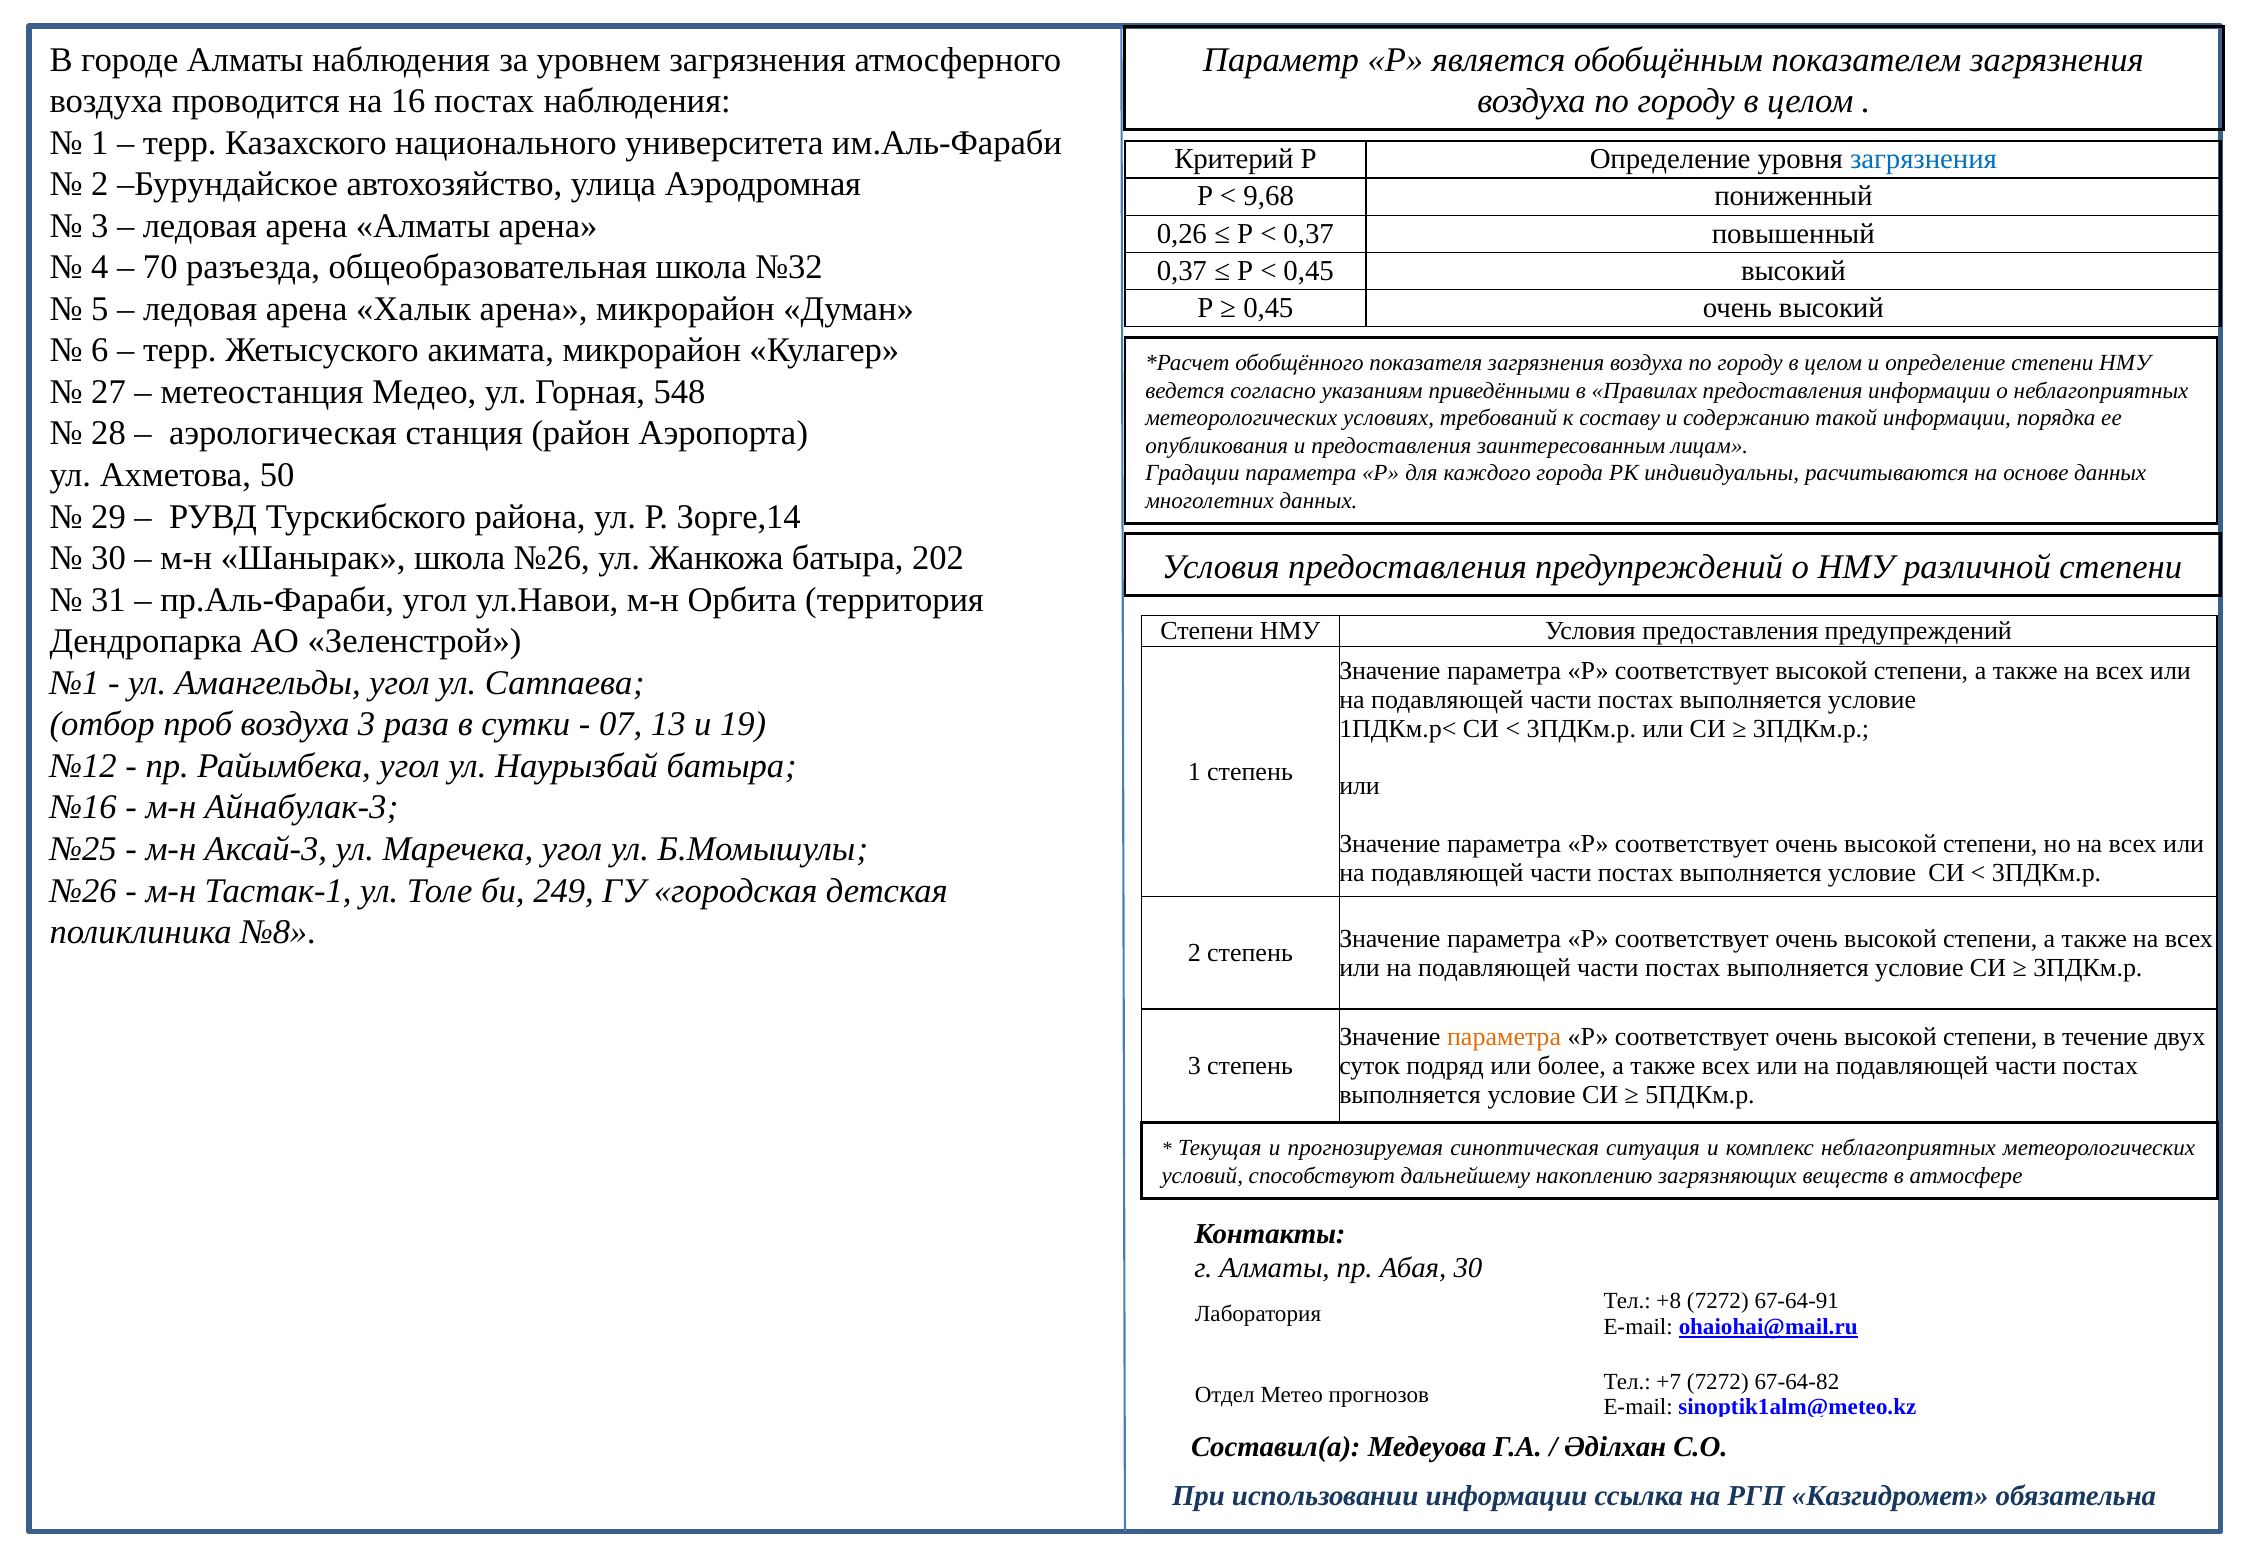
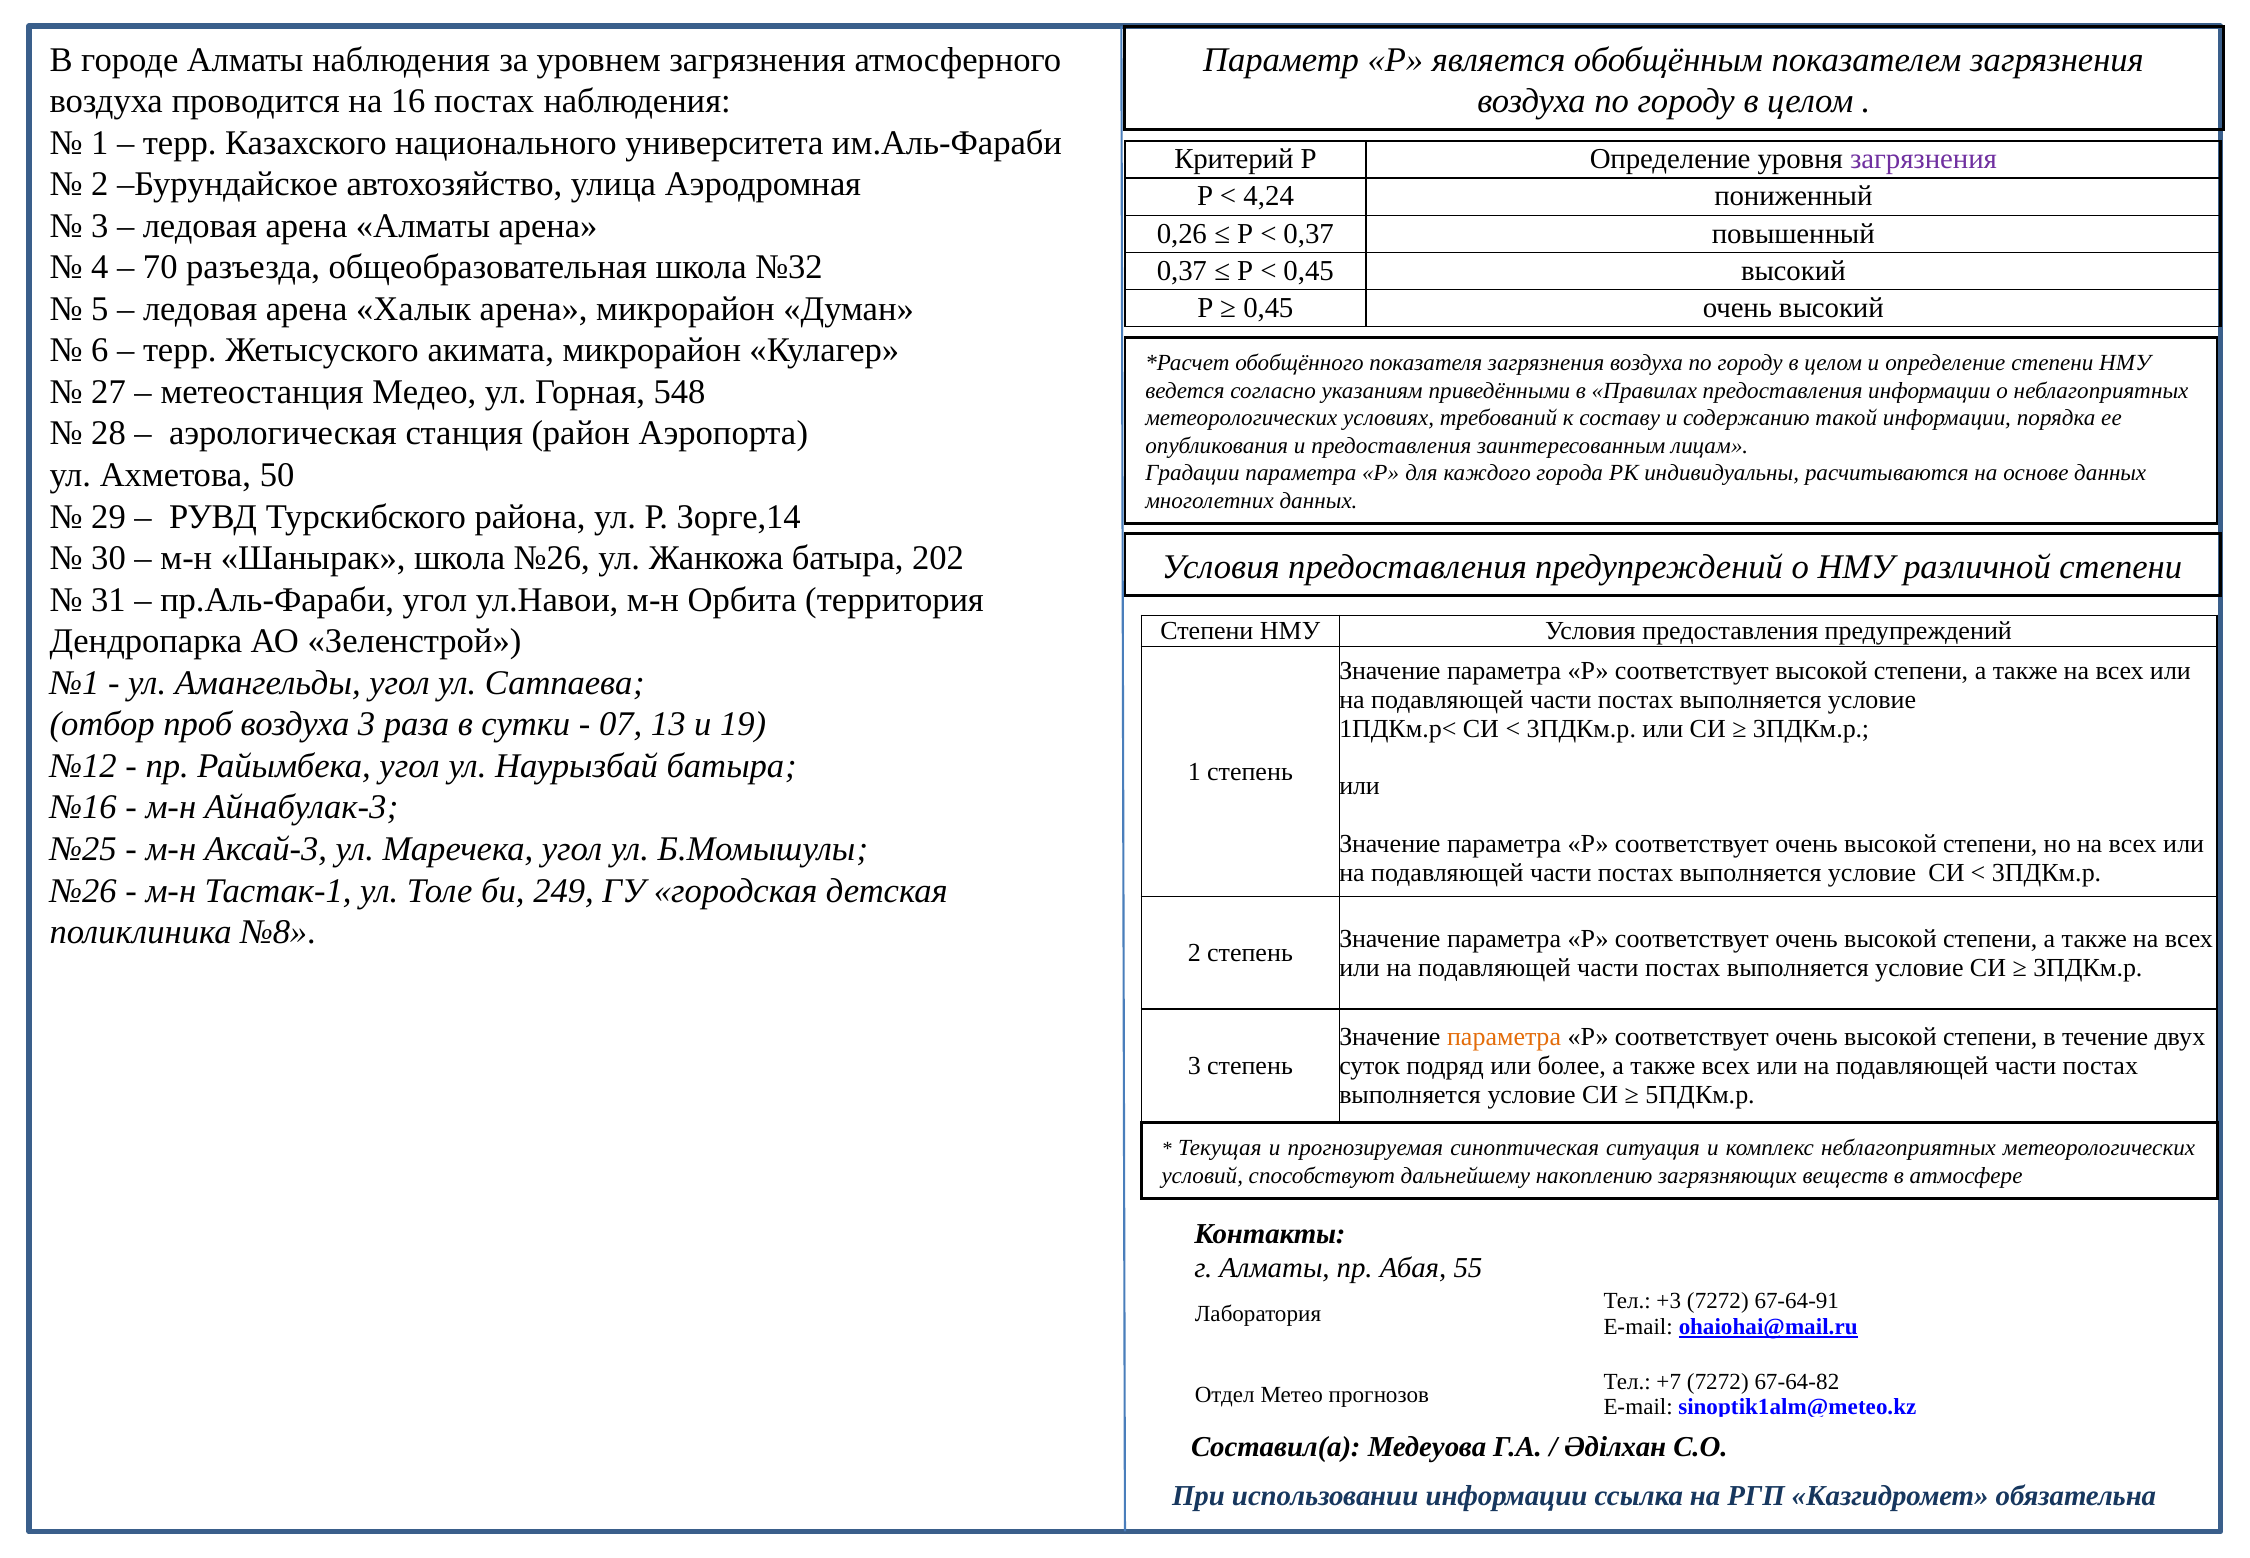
загрязнения at (1923, 159) colour: blue -> purple
9,68: 9,68 -> 4,24
Абая 30: 30 -> 55
+8: +8 -> +3
